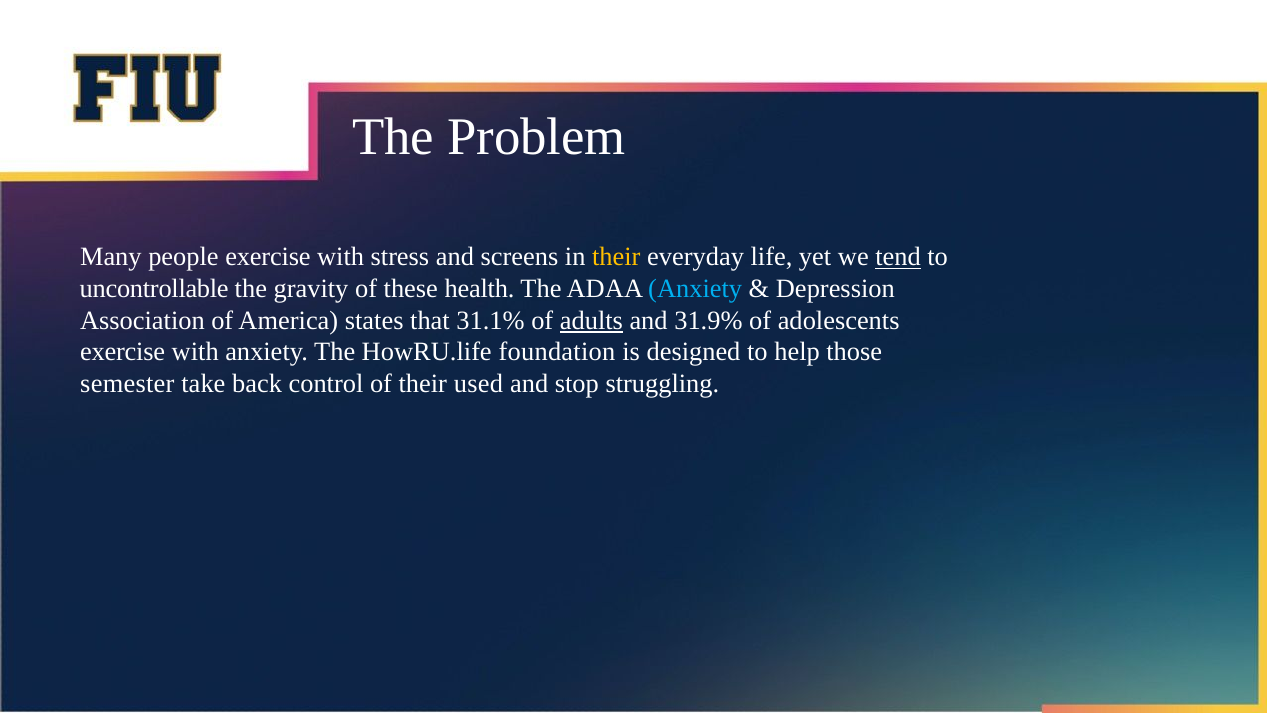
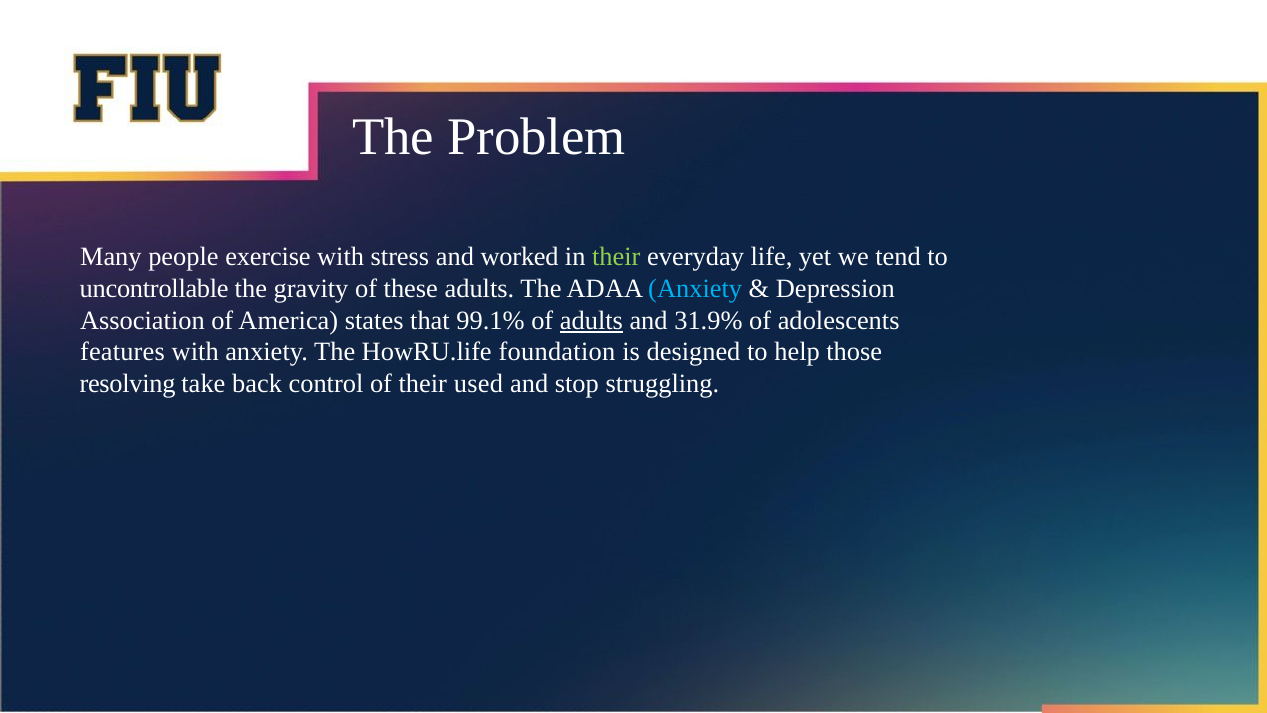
screens: screens -> worked
their at (616, 257) colour: yellow -> light green
tend underline: present -> none
these health: health -> adults
31.1%: 31.1% -> 99.1%
exercise at (123, 352): exercise -> features
semester: semester -> resolving
